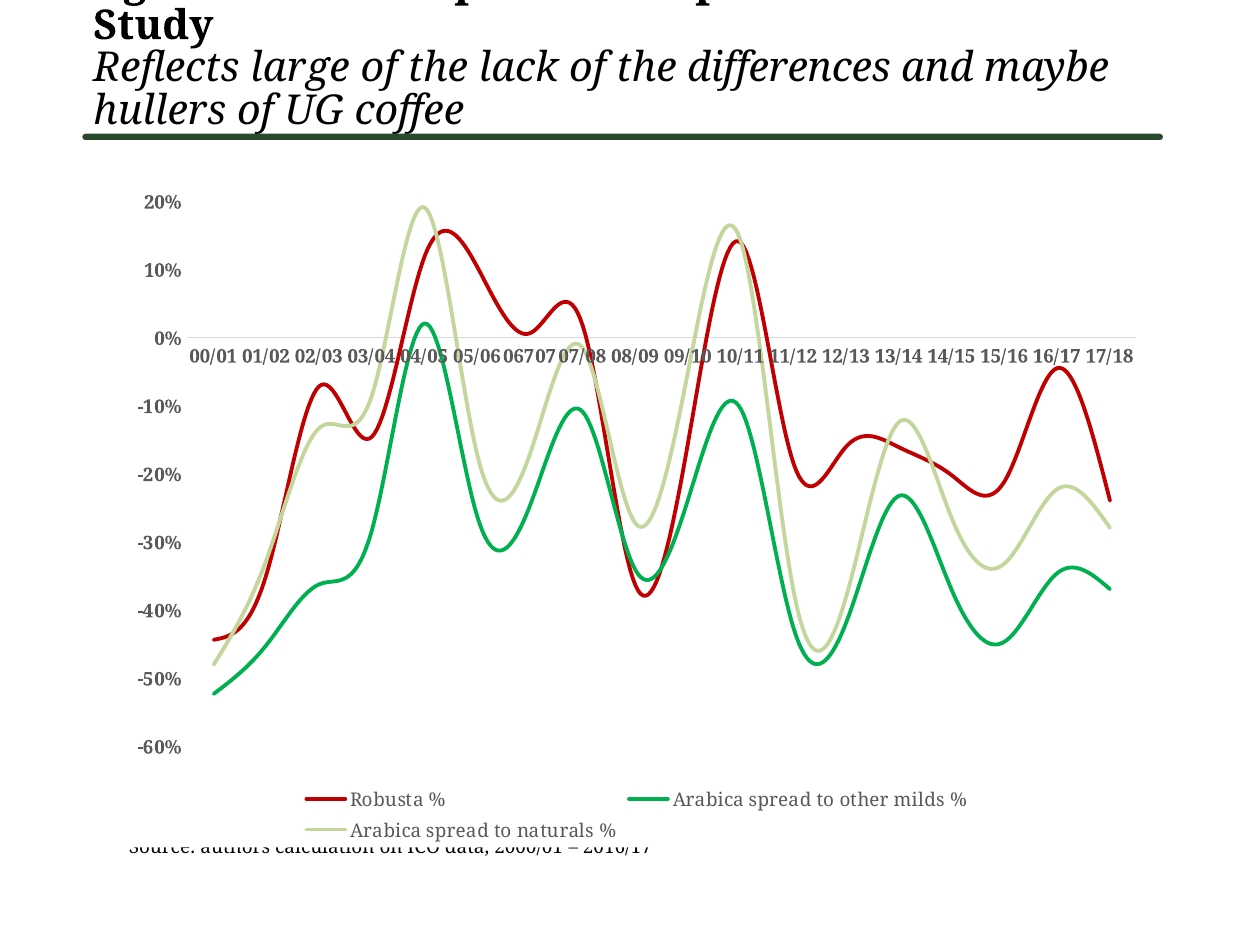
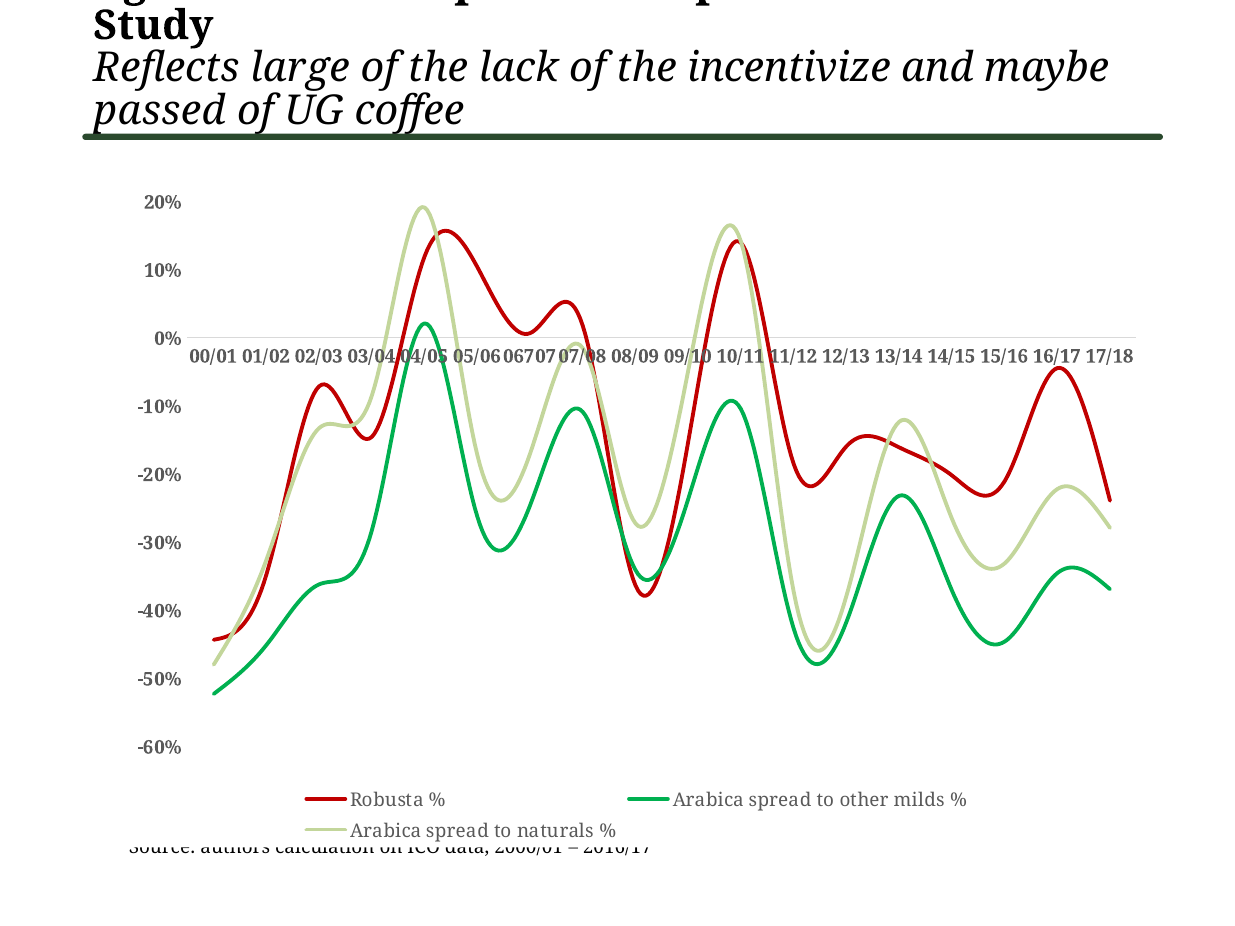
differences: differences -> incentivize
hullers: hullers -> passed
